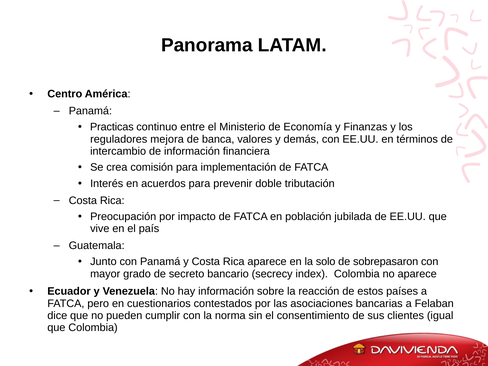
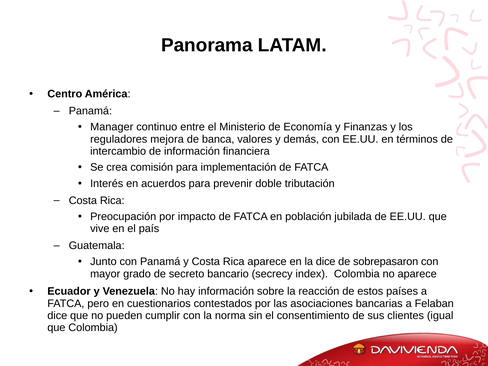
Practicas: Practicas -> Manager
la solo: solo -> dice
